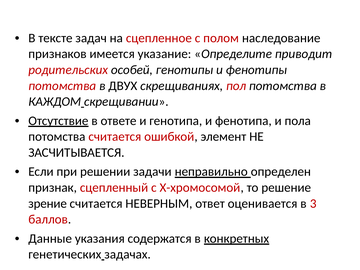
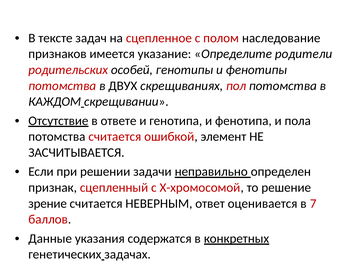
приводит: приводит -> родители
3: 3 -> 7
